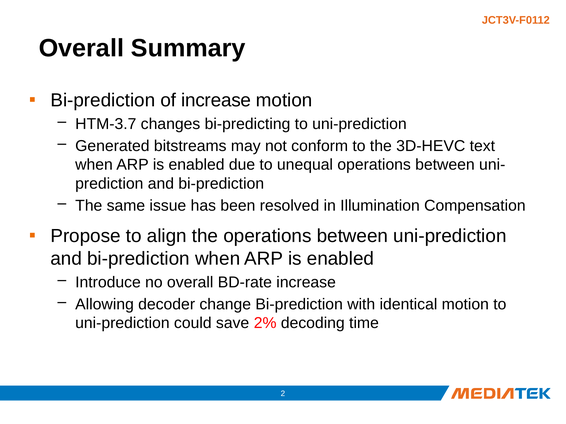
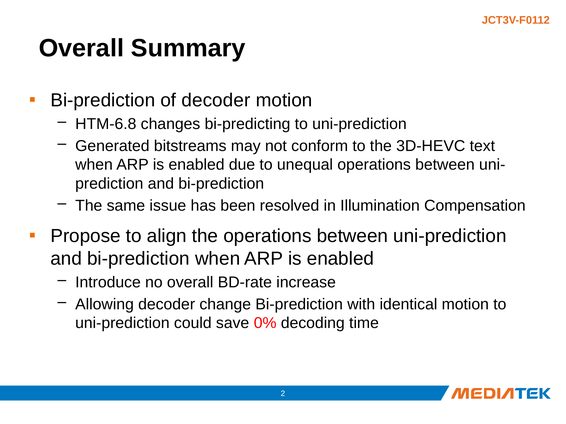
of increase: increase -> decoder
HTM-3.7: HTM-3.7 -> HTM-6.8
2%: 2% -> 0%
